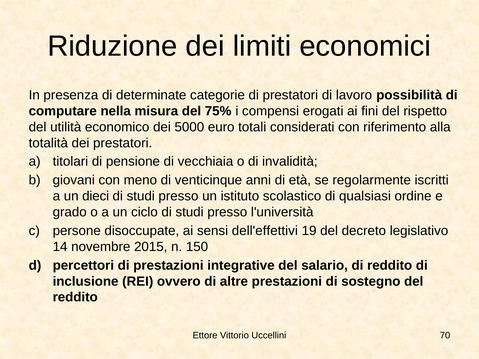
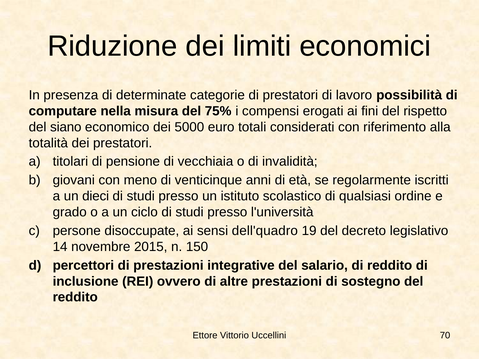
utilità: utilità -> siano
dell'effettivi: dell'effettivi -> dell'quadro
